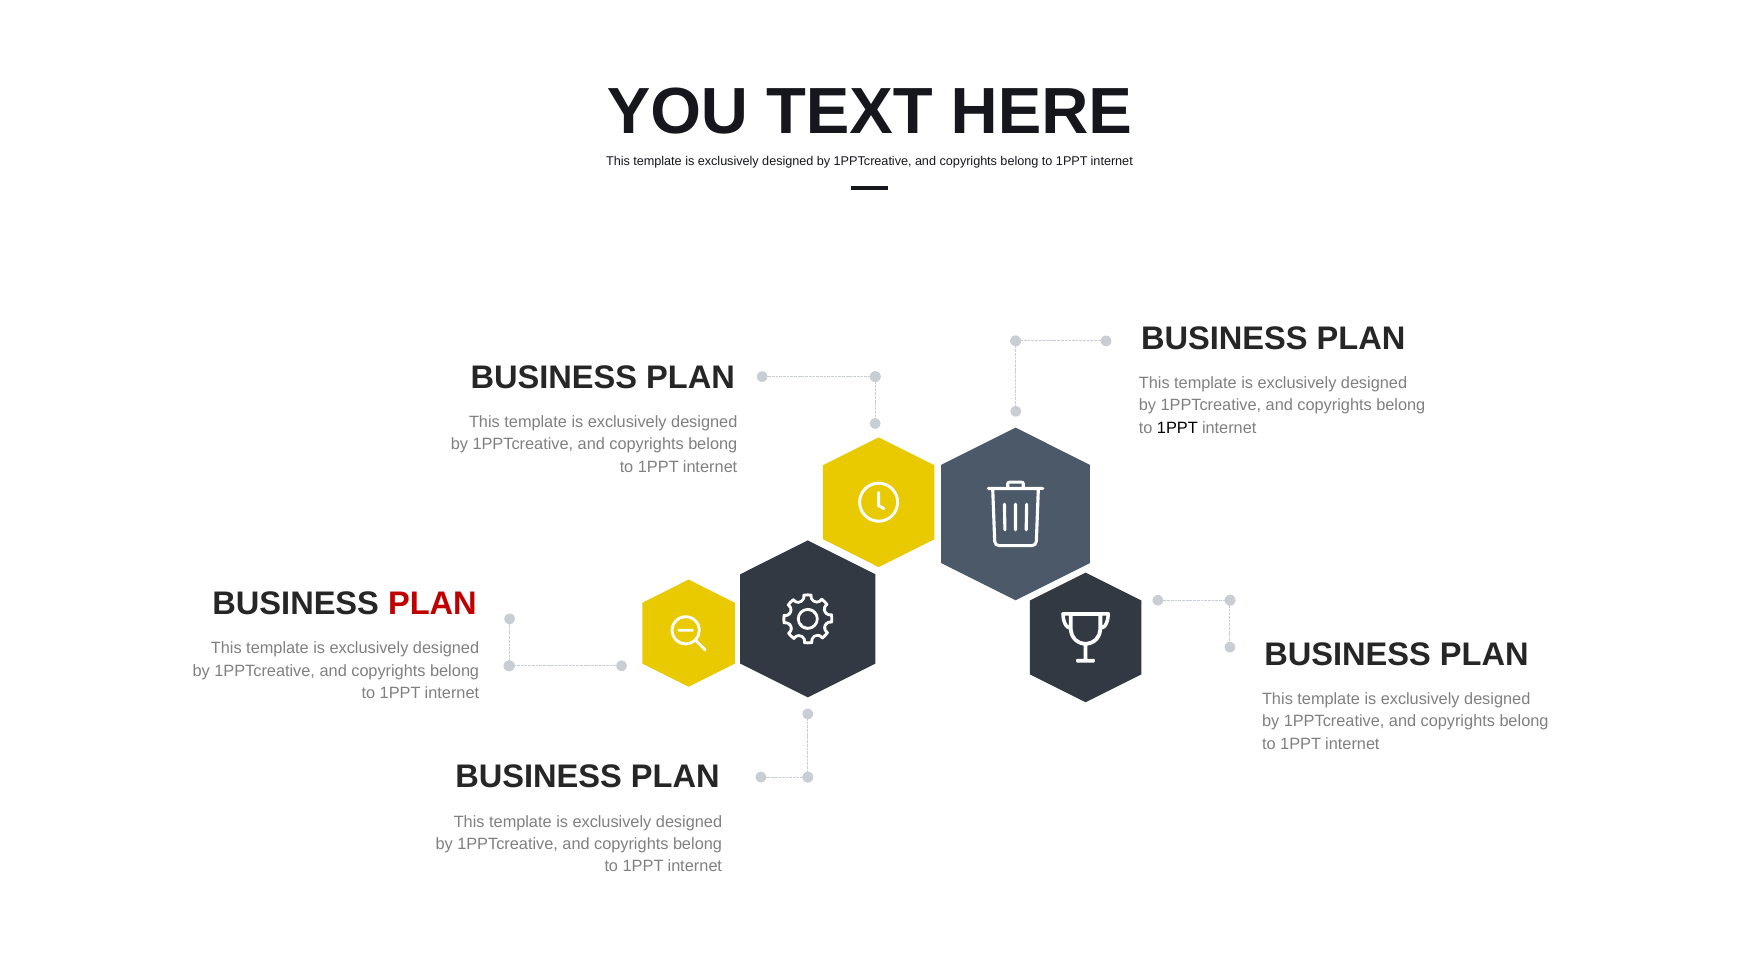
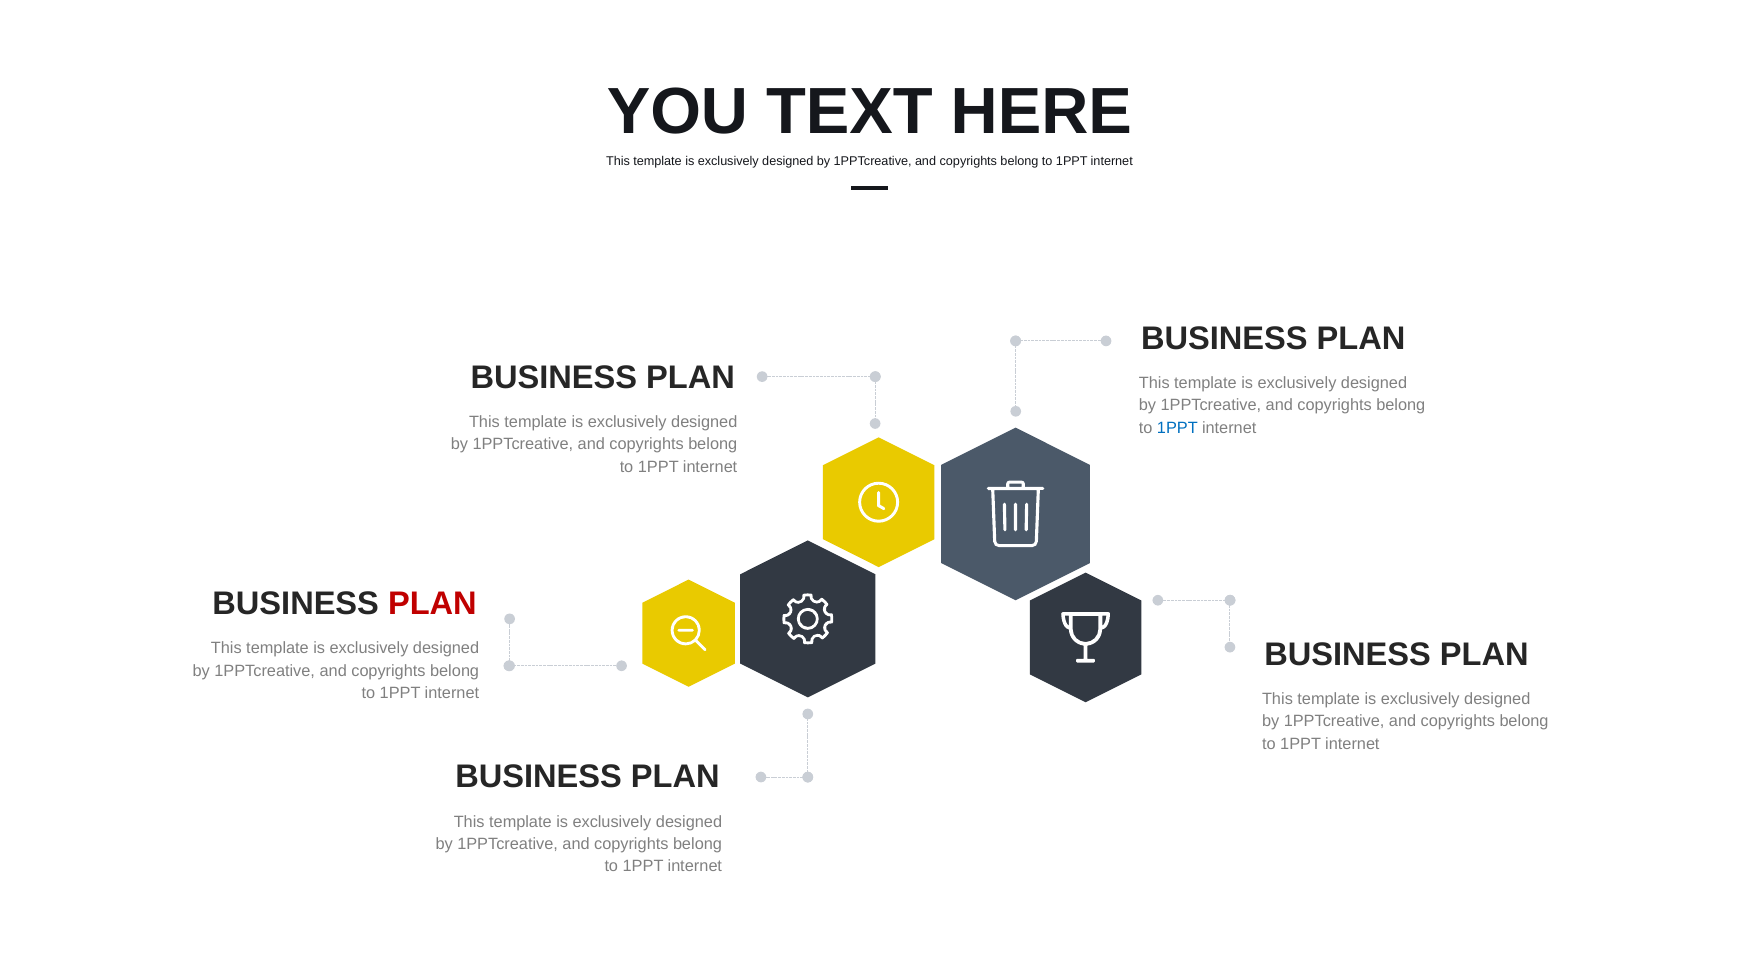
1PPT at (1177, 428) colour: black -> blue
